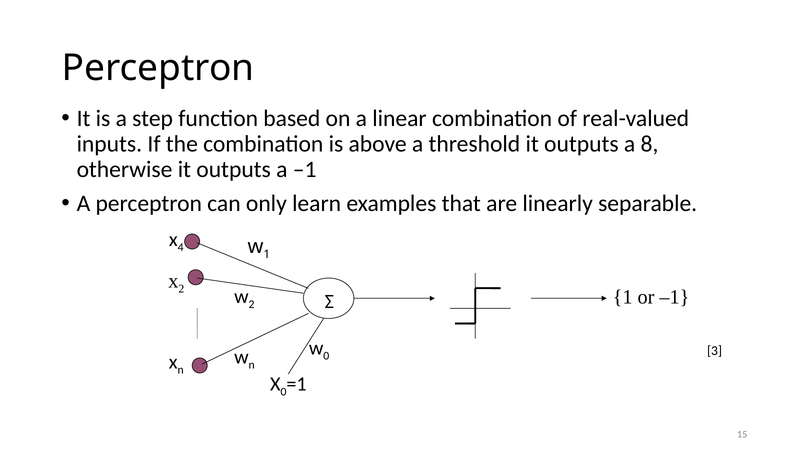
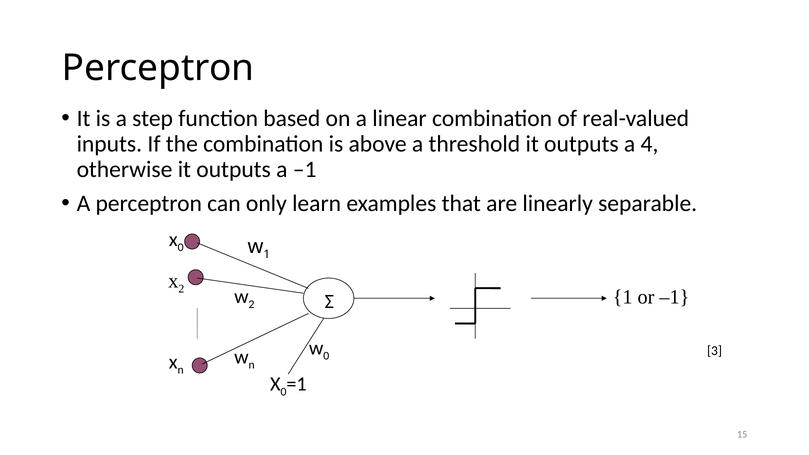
8: 8 -> 4
4 at (181, 247): 4 -> 0
